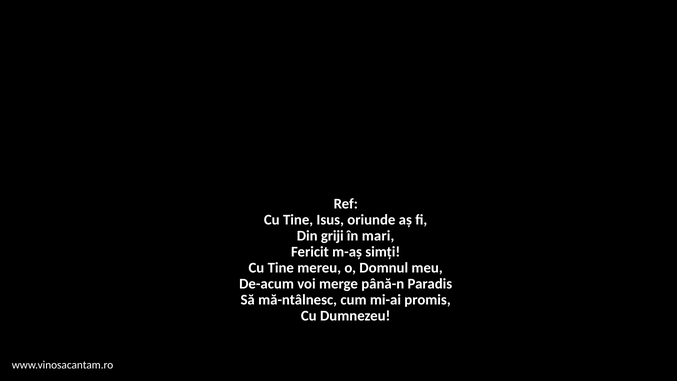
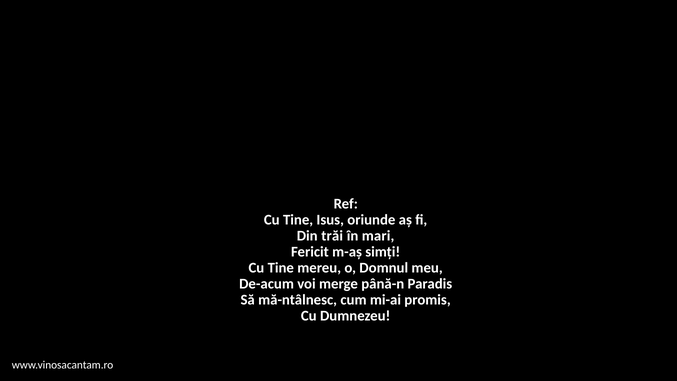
griji: griji -> trăi
